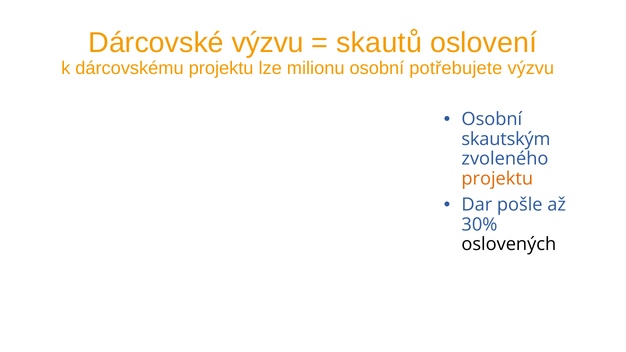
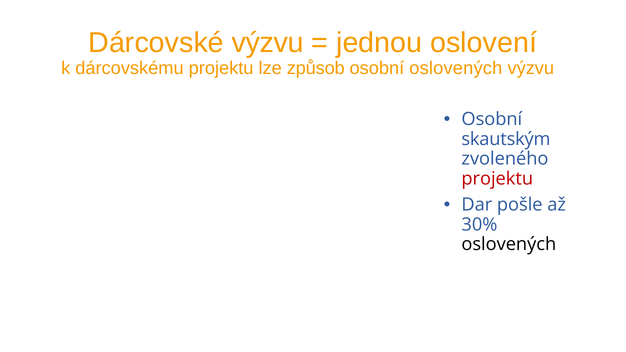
skautů: skautů -> jednou
milionu: milionu -> způsob
osobní potřebujete: potřebujete -> oslovených
projektu at (497, 179) colour: orange -> red
